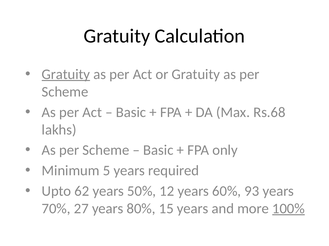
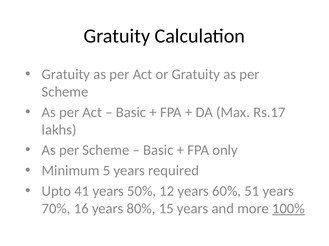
Gratuity at (66, 75) underline: present -> none
Rs.68: Rs.68 -> Rs.17
62: 62 -> 41
93: 93 -> 51
27: 27 -> 16
